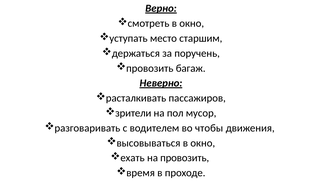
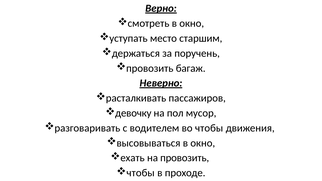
зрители: зрители -> девочку
время at (141, 173): время -> чтобы
